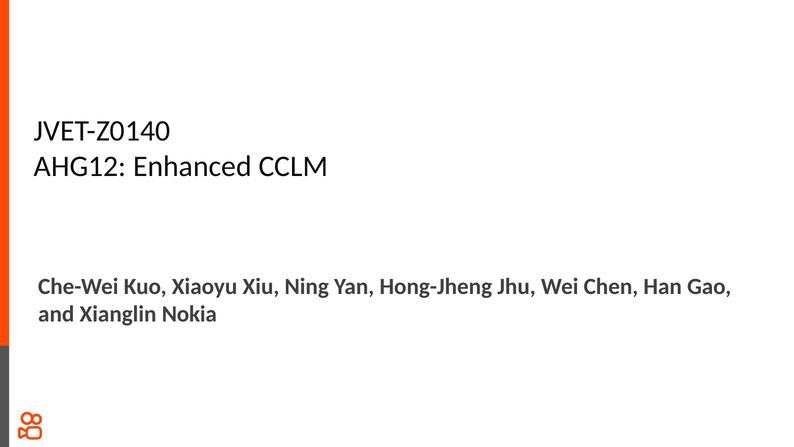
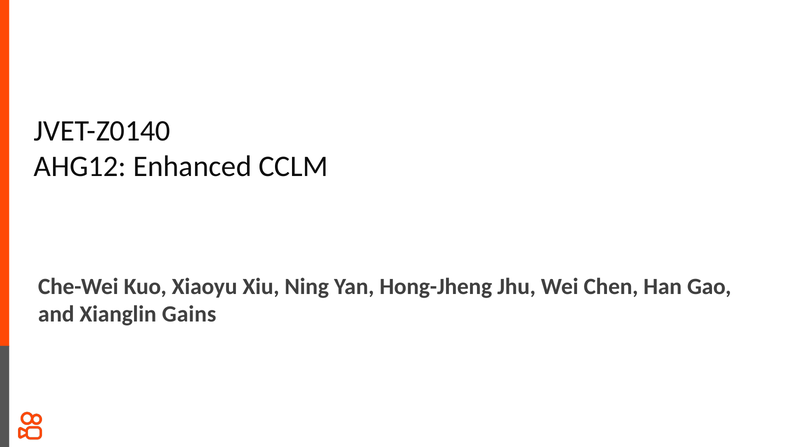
Nokia: Nokia -> Gains
